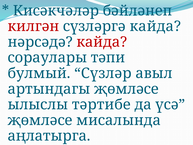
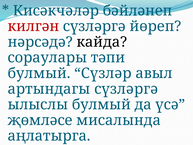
сүзләргә кайда: кайда -> йөреп
кайда at (102, 42) colour: red -> black
артындагы җөмләсе: җөмләсе -> сүзләргә
ылыслы тәртибе: тәртибе -> булмый
